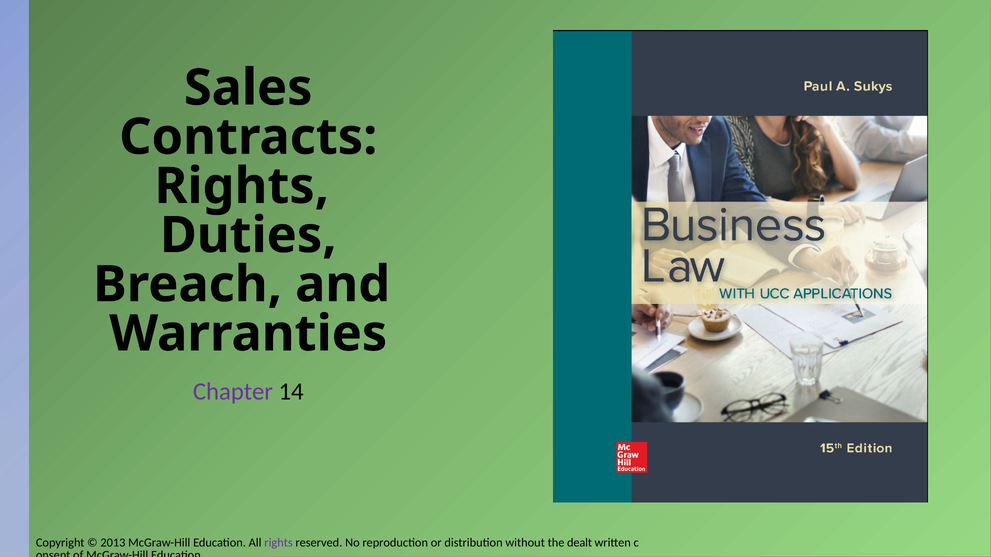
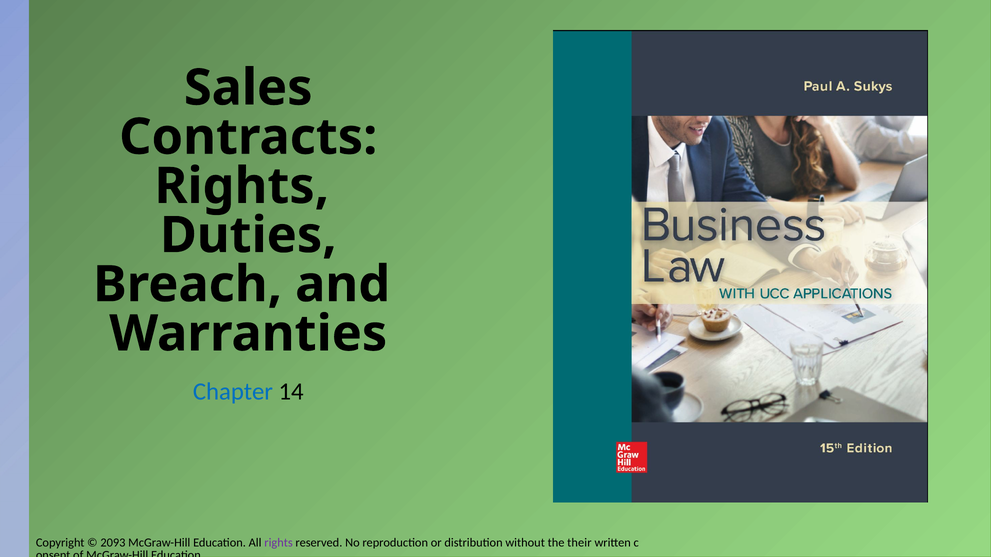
Chapter colour: purple -> blue
2013: 2013 -> 2093
dealt: dealt -> their
